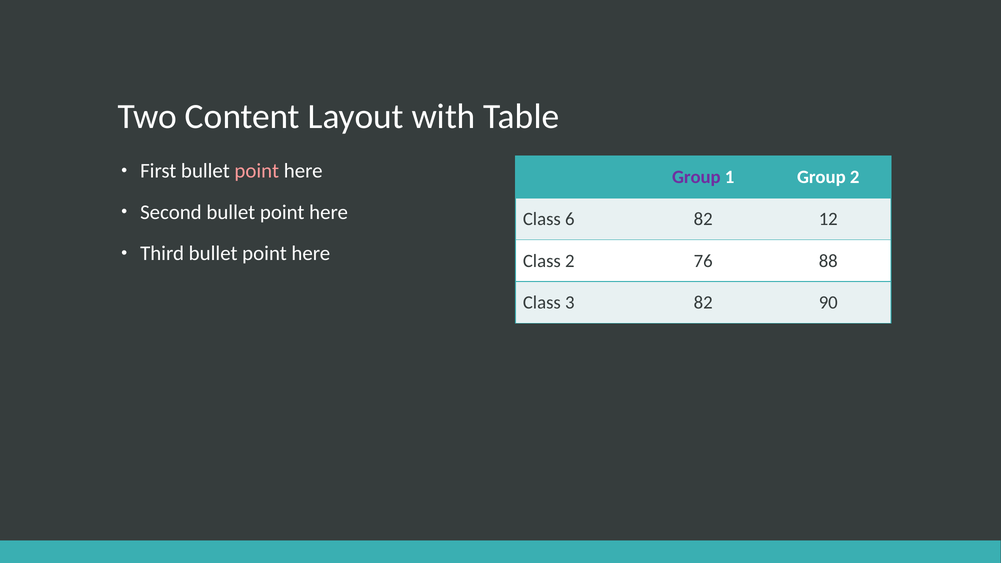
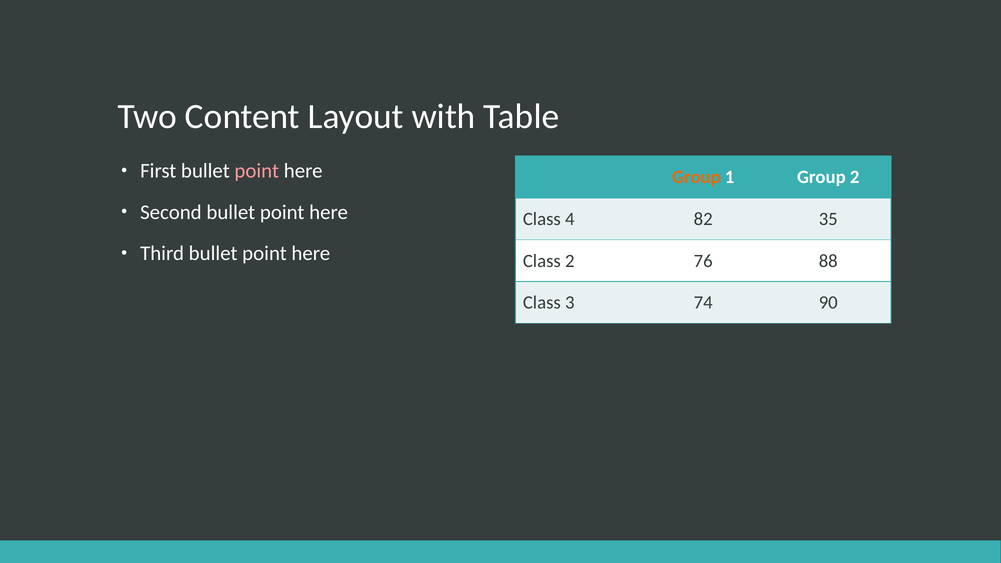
Group at (696, 177) colour: purple -> orange
6: 6 -> 4
12: 12 -> 35
3 82: 82 -> 74
